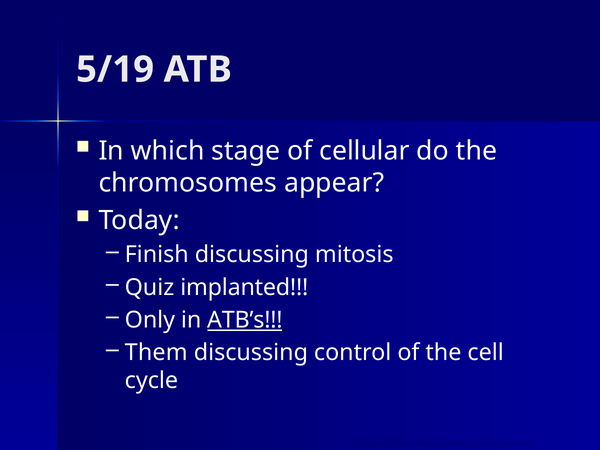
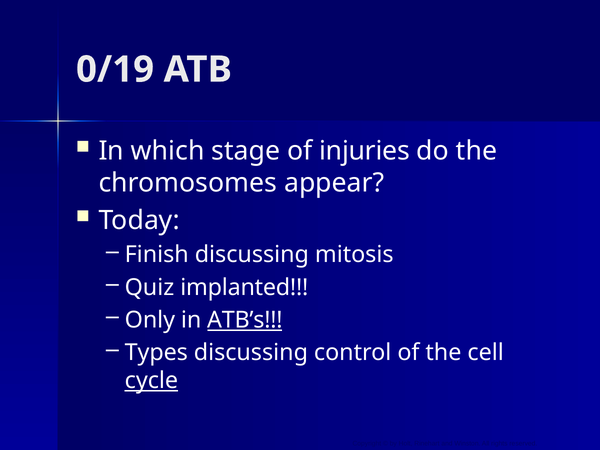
5/19: 5/19 -> 0/19
cellular: cellular -> injuries
Them: Them -> Types
cycle underline: none -> present
